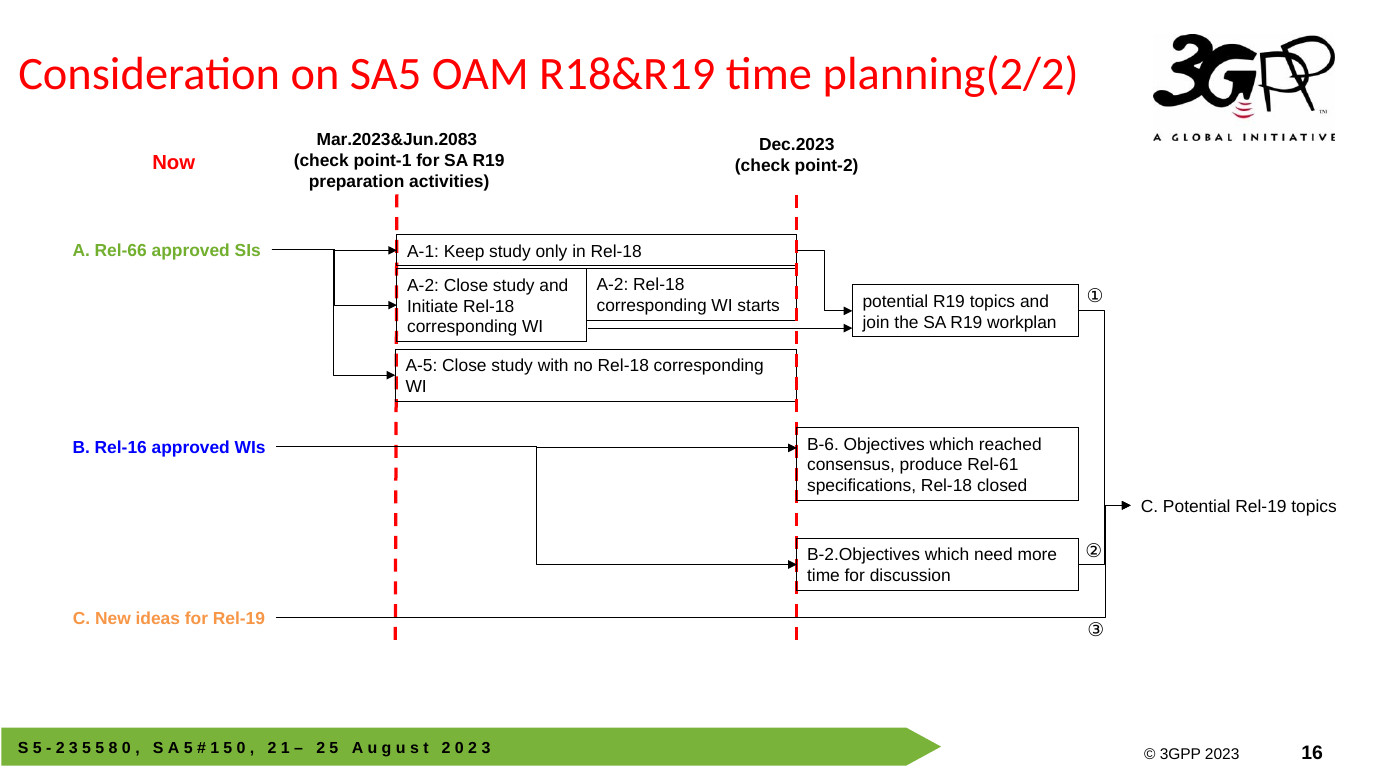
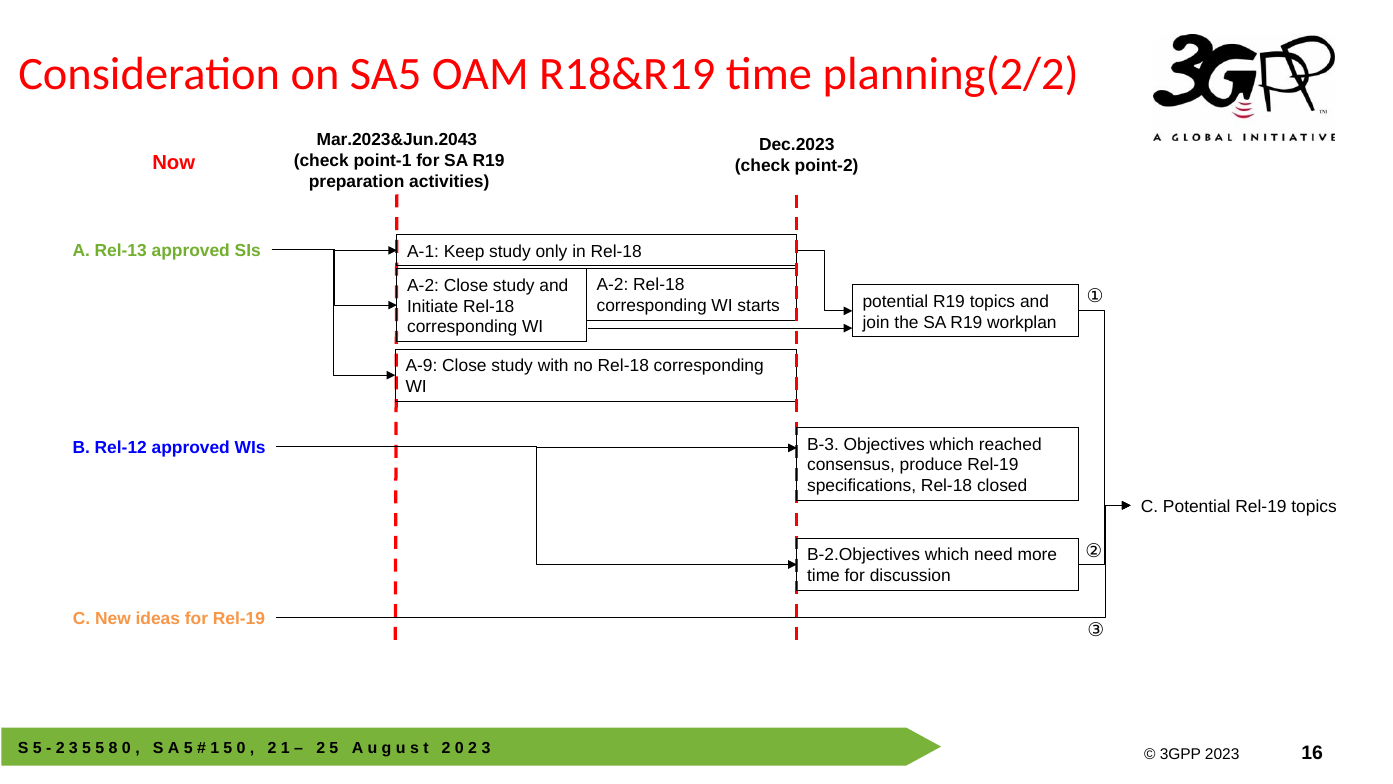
Mar.2023&Jun.2083: Mar.2023&Jun.2083 -> Mar.2023&Jun.2043
Rel-66: Rel-66 -> Rel-13
A-5: A-5 -> A-9
Rel-16: Rel-16 -> Rel-12
B-6: B-6 -> B-3
produce Rel-61: Rel-61 -> Rel-19
